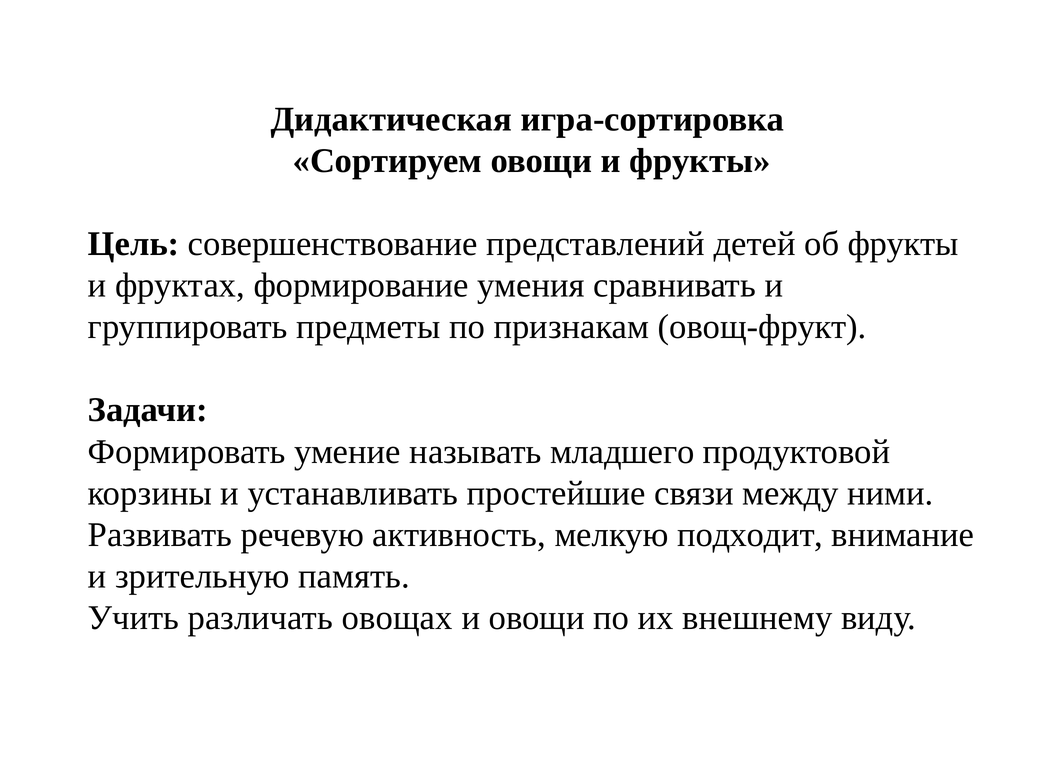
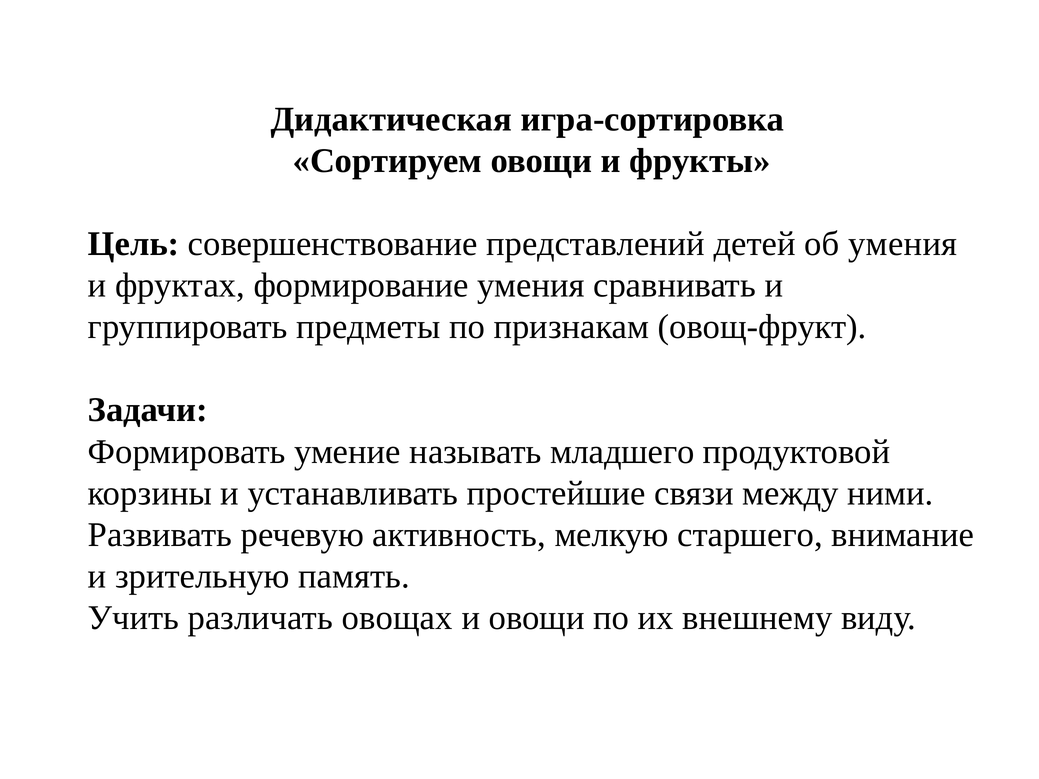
об фрукты: фрукты -> умения
подходит: подходит -> старшего
